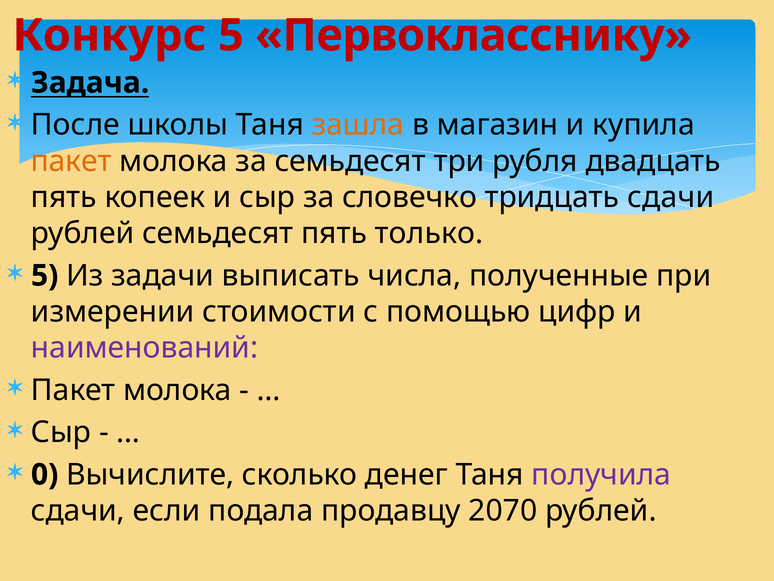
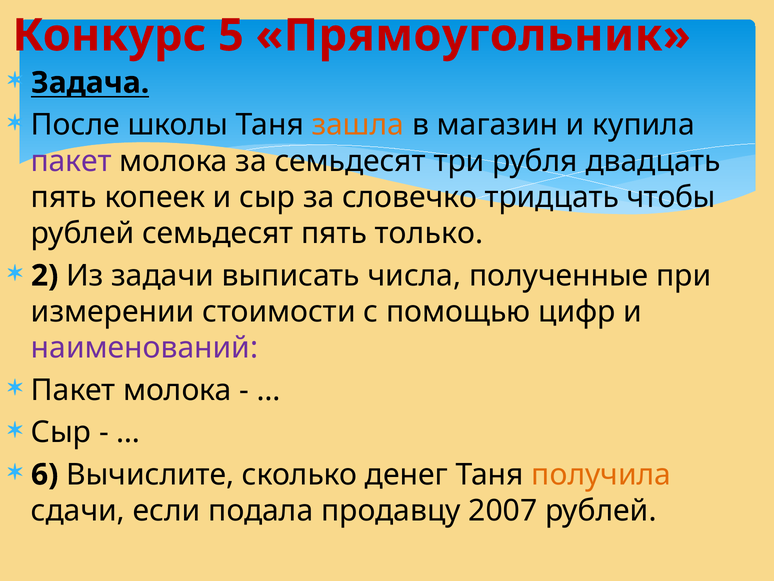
Первокласснику: Первокласснику -> Прямоугольник
пакет at (71, 161) colour: orange -> purple
тридцать сдачи: сдачи -> чтобы
5 at (45, 275): 5 -> 2
0: 0 -> 6
получила colour: purple -> orange
2070: 2070 -> 2007
